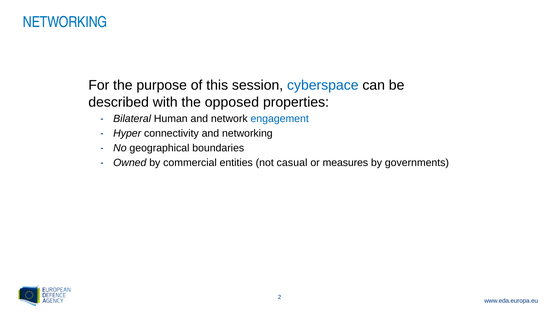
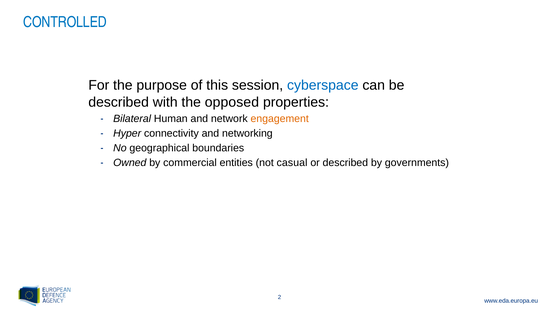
NETWORKING at (65, 22): NETWORKING -> CONTROLLED
engagement colour: blue -> orange
or measures: measures -> described
